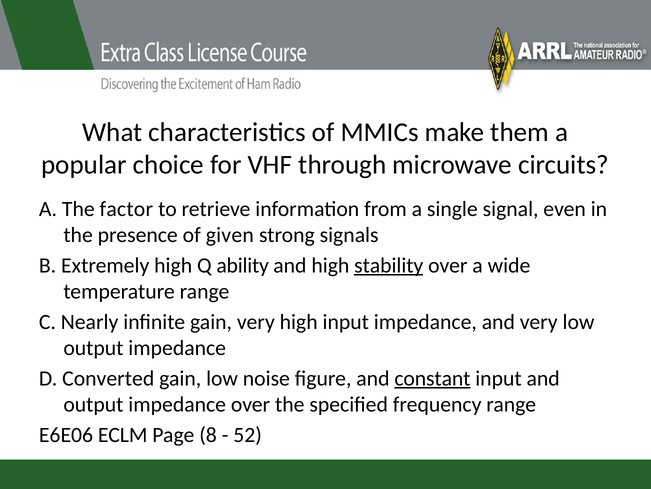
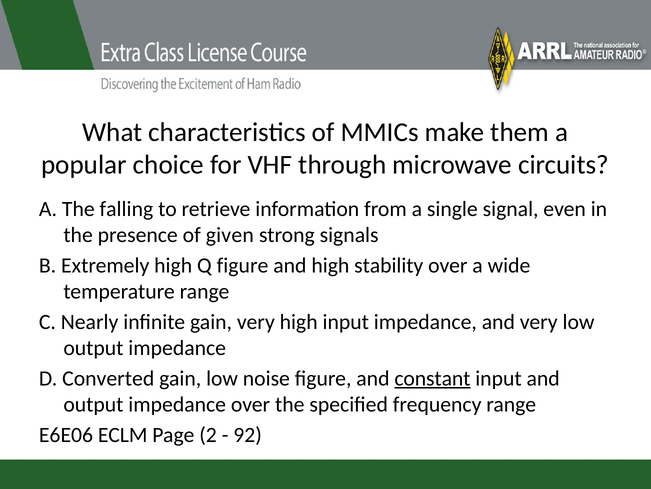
factor: factor -> falling
Q ability: ability -> figure
stability underline: present -> none
8: 8 -> 2
52: 52 -> 92
